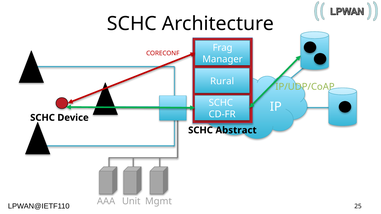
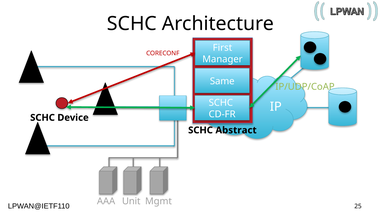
Frag: Frag -> First
Rural: Rural -> Same
